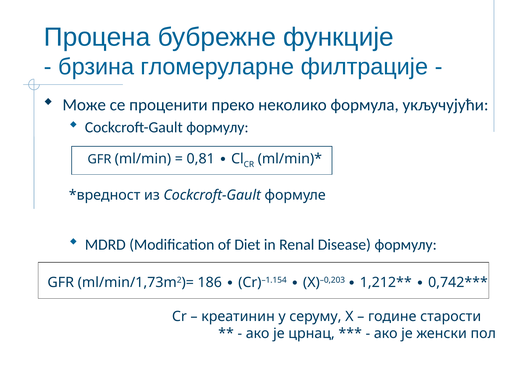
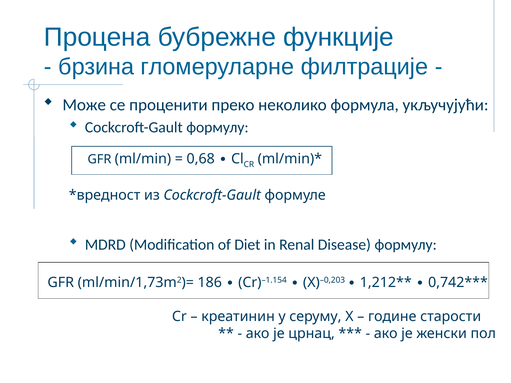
0,81: 0,81 -> 0,68
